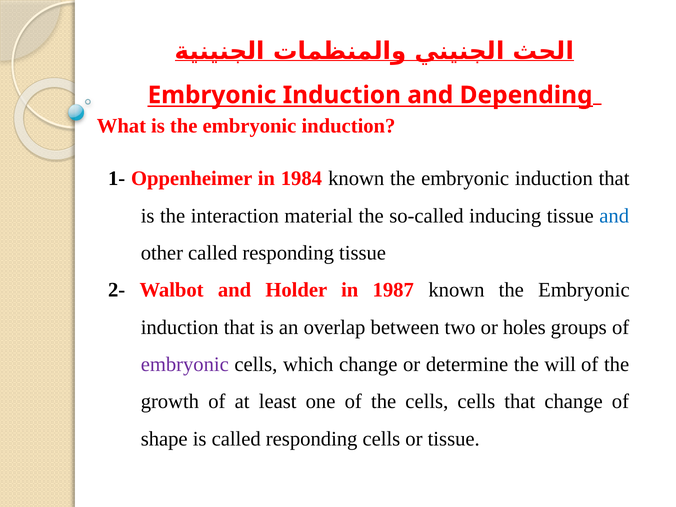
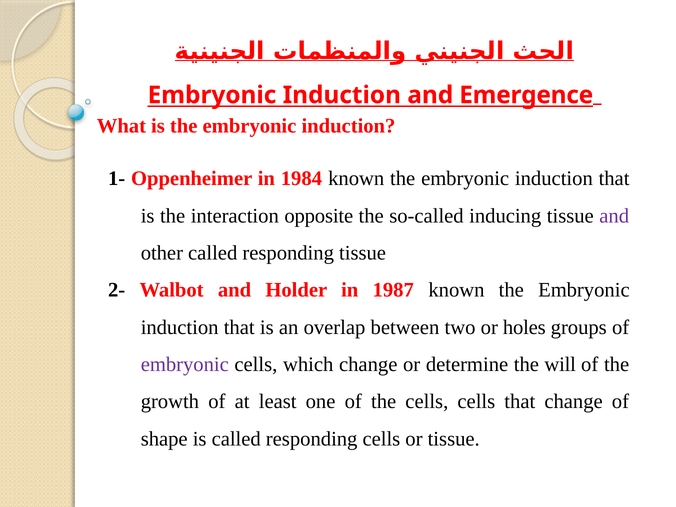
Depending: Depending -> Emergence
material: material -> opposite
and at (614, 216) colour: blue -> purple
